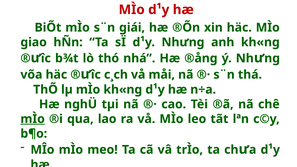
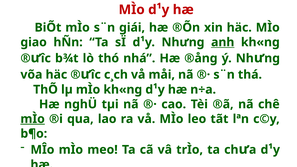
anh underline: none -> present
